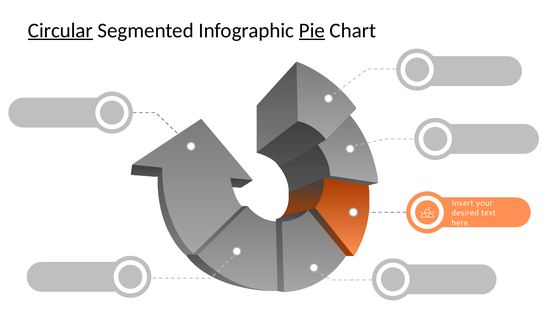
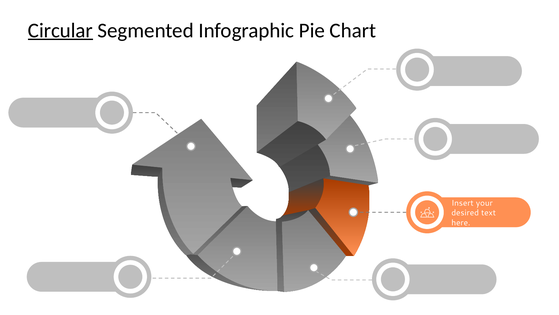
Pie underline: present -> none
